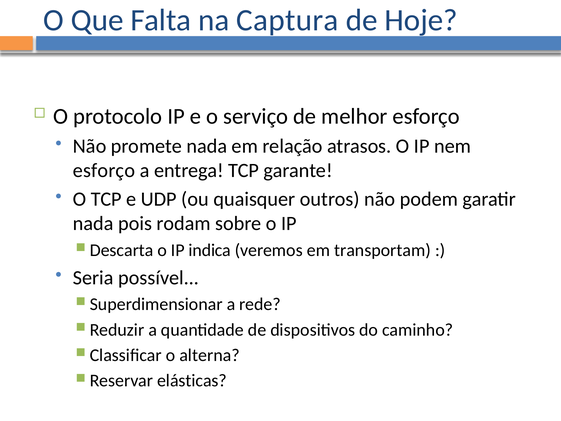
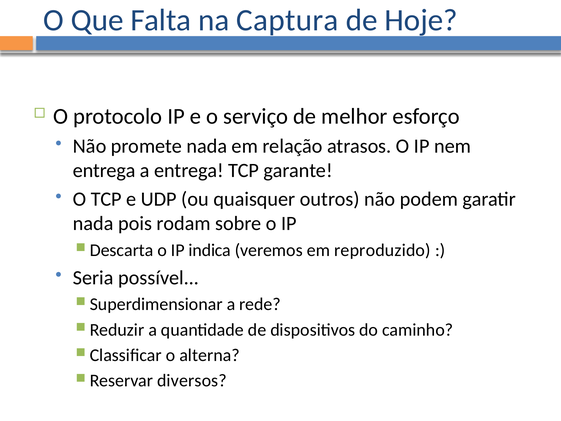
esforço at (104, 170): esforço -> entrega
transportam: transportam -> reproduzido
elásticas: elásticas -> diversos
